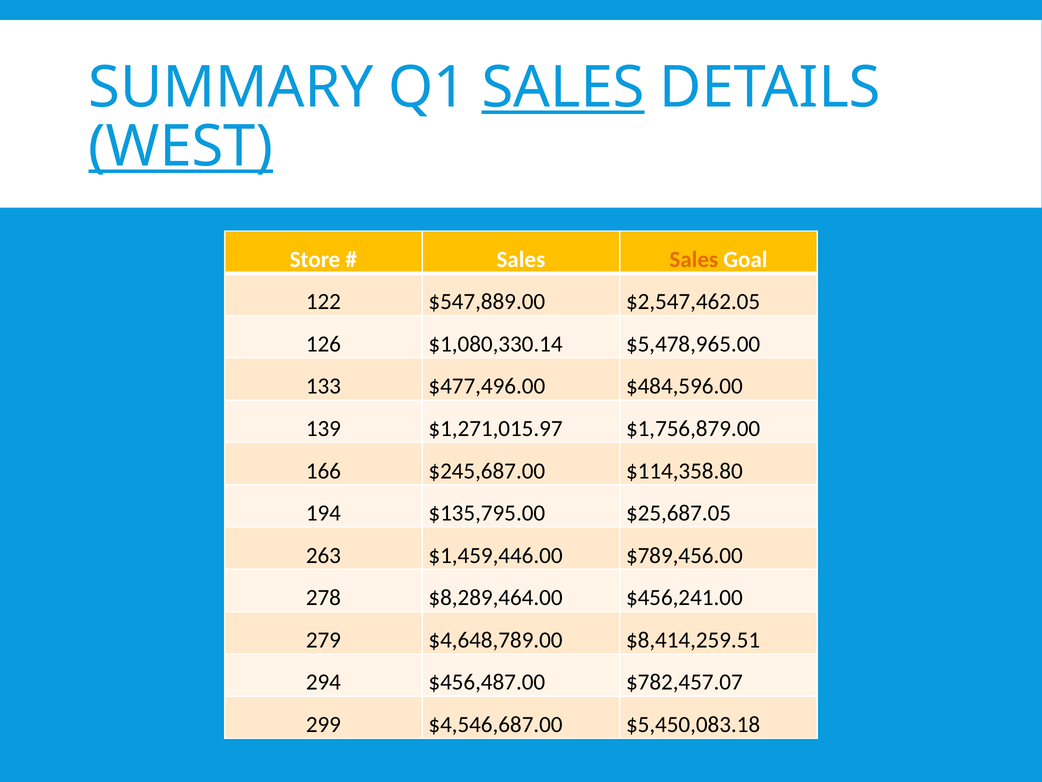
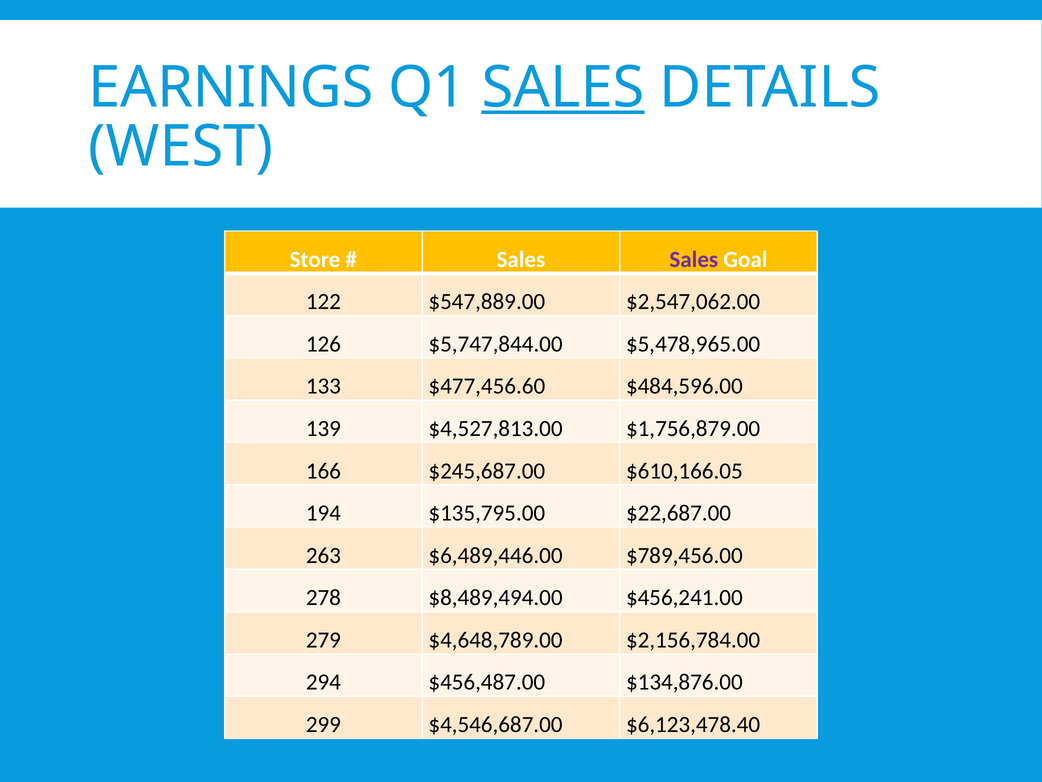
SUMMARY: SUMMARY -> EARNINGS
WEST underline: present -> none
Sales at (694, 259) colour: orange -> purple
$2,547,462.05: $2,547,462.05 -> $2,547,062.00
$1,080,330.14: $1,080,330.14 -> $5,747,844.00
$477,496.00: $477,496.00 -> $477,456.60
$1,271,015.97: $1,271,015.97 -> $4,527,813.00
$114,358.80: $114,358.80 -> $610,166.05
$25,687.05: $25,687.05 -> $22,687.00
$1,459,446.00: $1,459,446.00 -> $6,489,446.00
$8,289,464.00: $8,289,464.00 -> $8,489,494.00
$8,414,259.51: $8,414,259.51 -> $2,156,784.00
$782,457.07: $782,457.07 -> $134,876.00
$5,450,083.18: $5,450,083.18 -> $6,123,478.40
